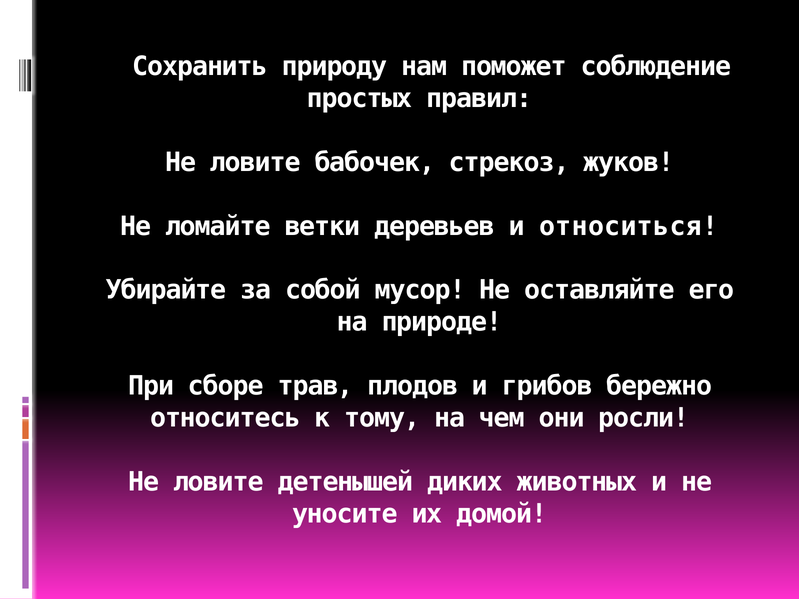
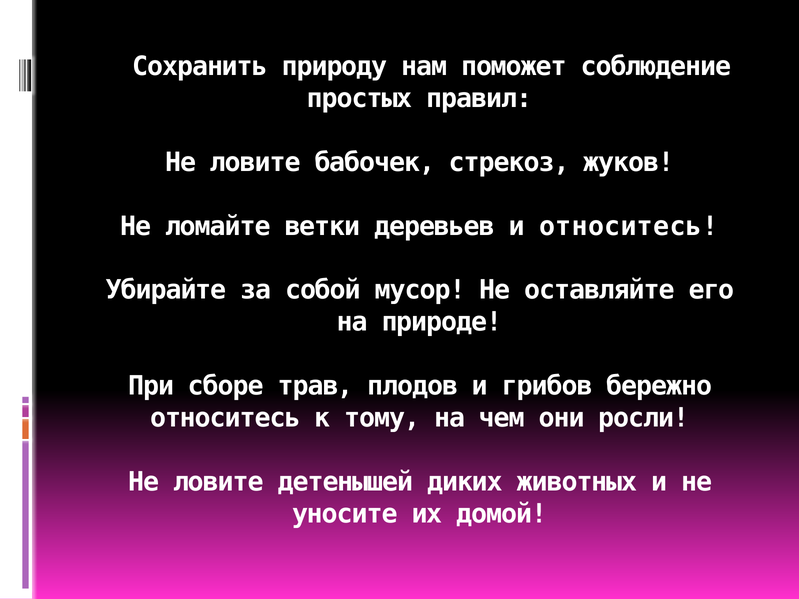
и относиться: относиться -> относитесь
